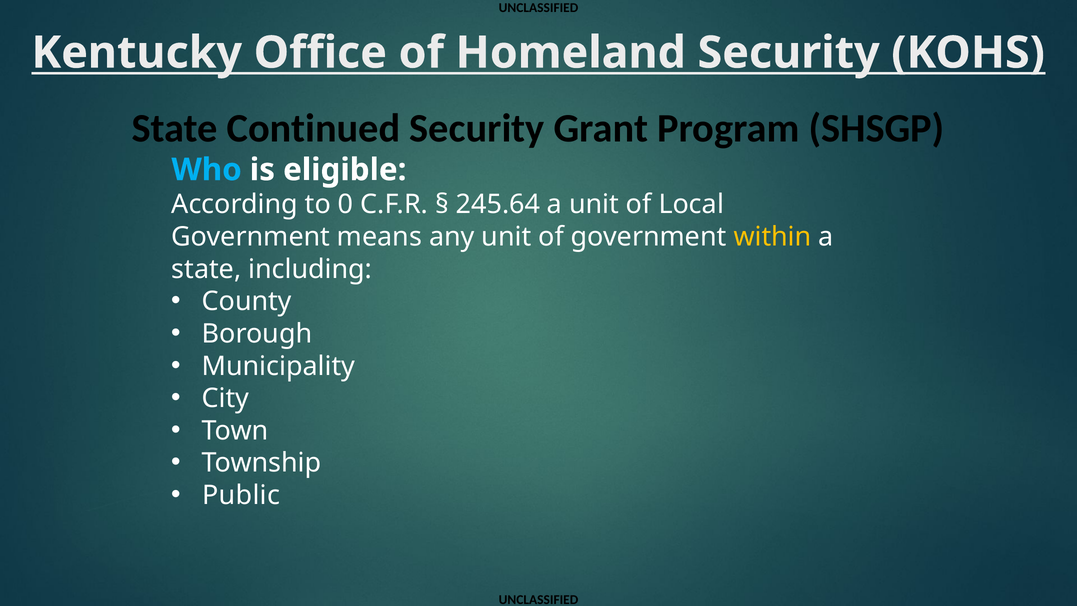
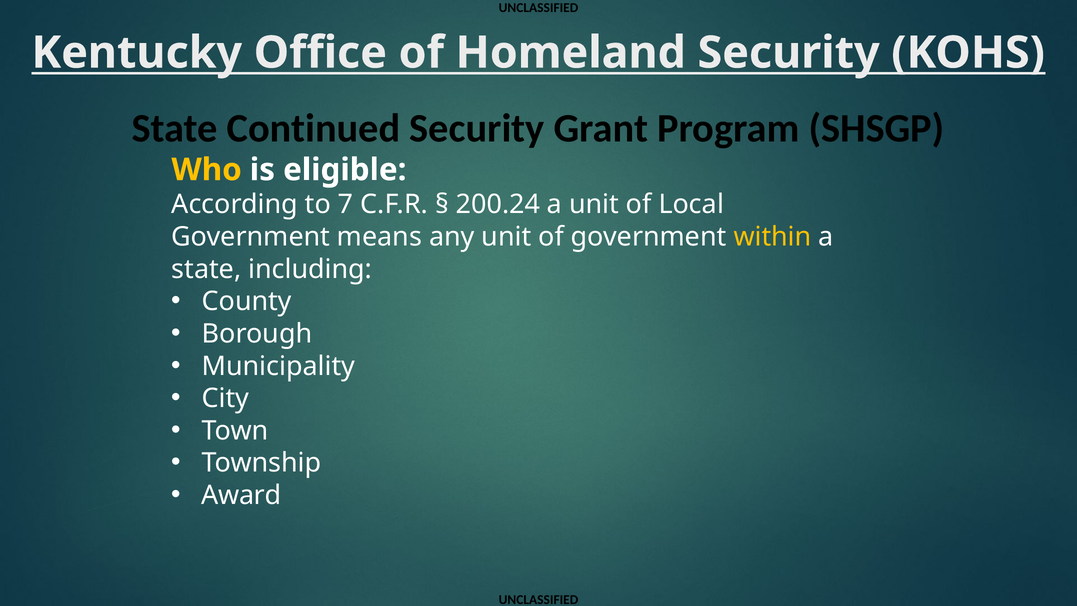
Who colour: light blue -> yellow
0: 0 -> 7
245.64: 245.64 -> 200.24
Public: Public -> Award
